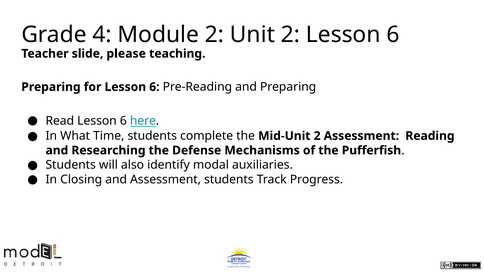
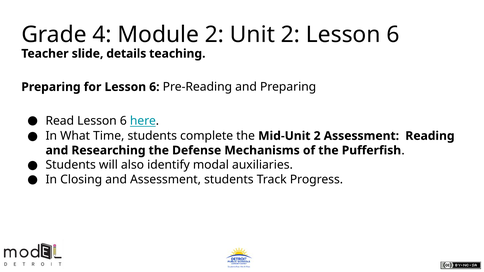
please: please -> details
